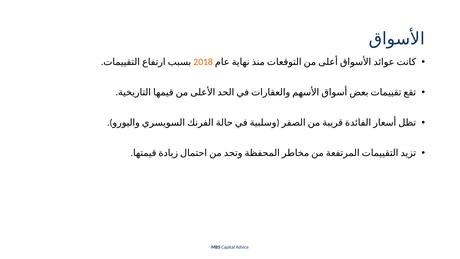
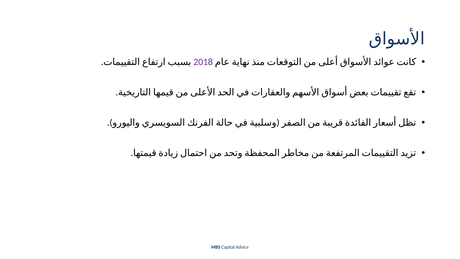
2018 colour: orange -> purple
